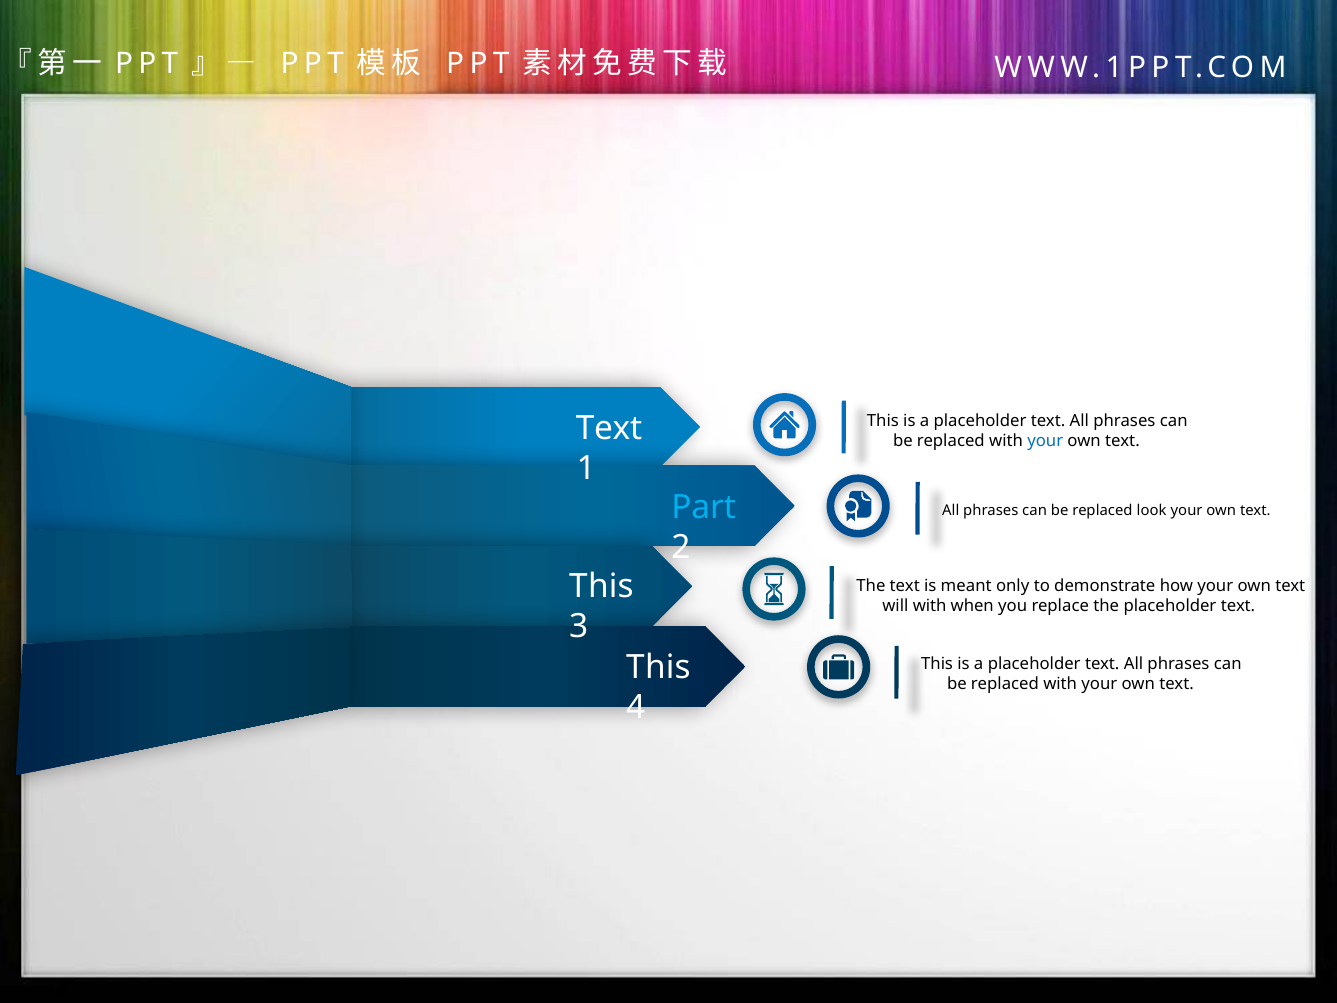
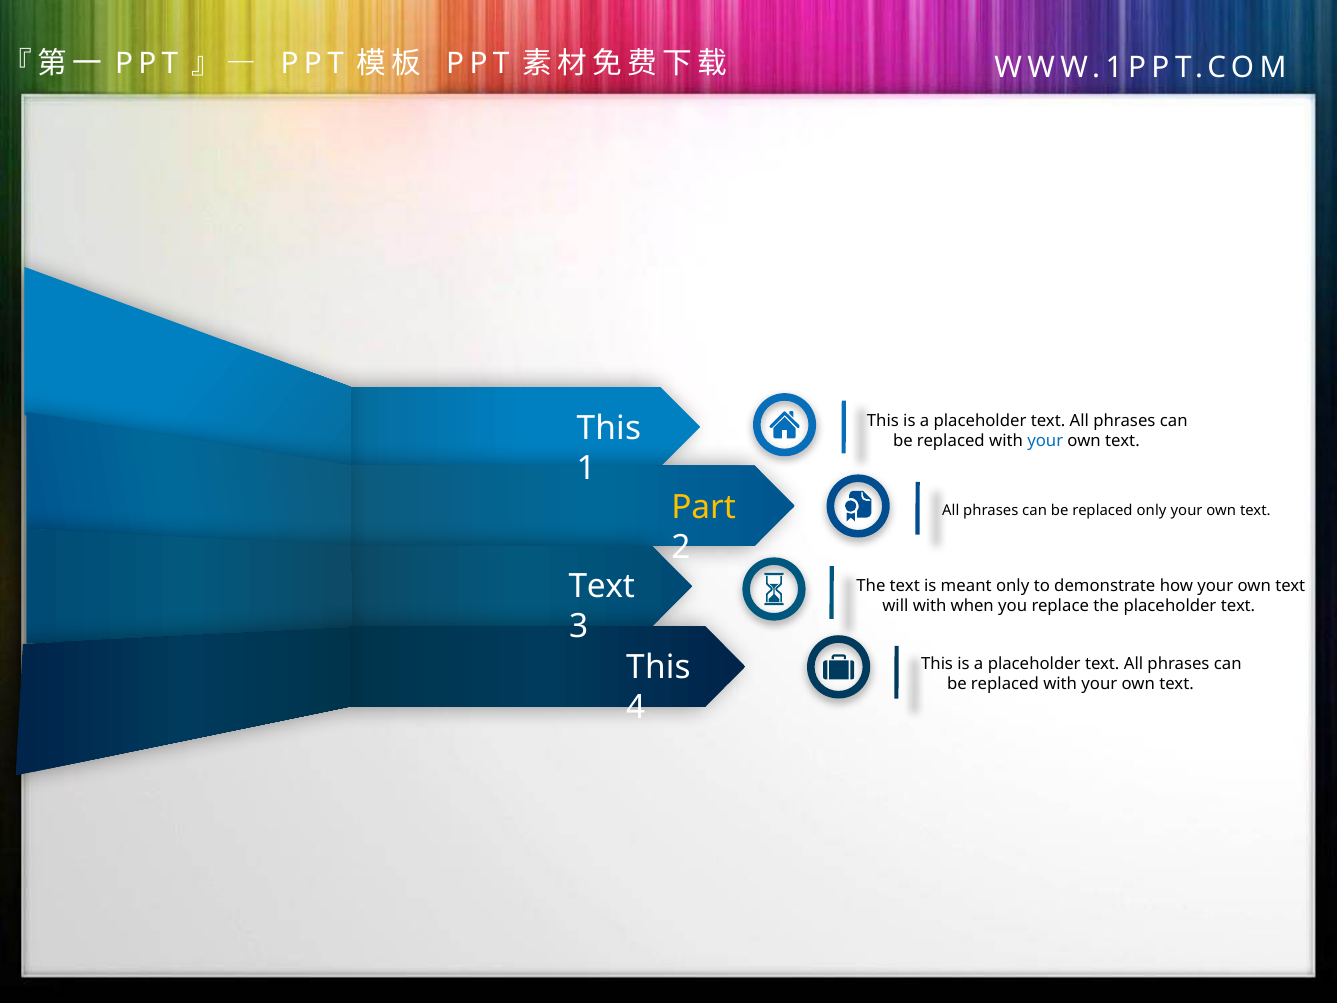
Text at (609, 428): Text -> This
Part colour: light blue -> yellow
replaced look: look -> only
This at (601, 586): This -> Text
